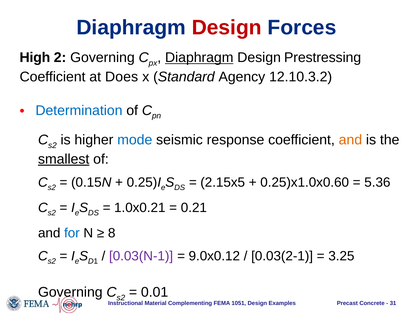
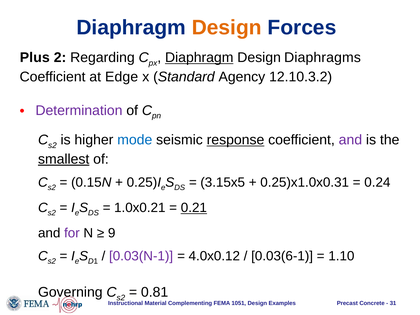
Design at (227, 28) colour: red -> orange
High: High -> Plus
2 Governing: Governing -> Regarding
Prestressing: Prestressing -> Diaphragms
Does: Does -> Edge
Determination colour: blue -> purple
response underline: none -> present
and at (350, 140) colour: orange -> purple
2.15x5: 2.15x5 -> 3.15x5
0.25)x1.0x0.60: 0.25)x1.0x0.60 -> 0.25)x1.0x0.31
5.36: 5.36 -> 0.24
0.21 underline: none -> present
for colour: blue -> purple
8: 8 -> 9
9.0x0.12: 9.0x0.12 -> 4.0x0.12
0.03(2-1: 0.03(2-1 -> 0.03(6-1
3.25: 3.25 -> 1.10
0.01: 0.01 -> 0.81
